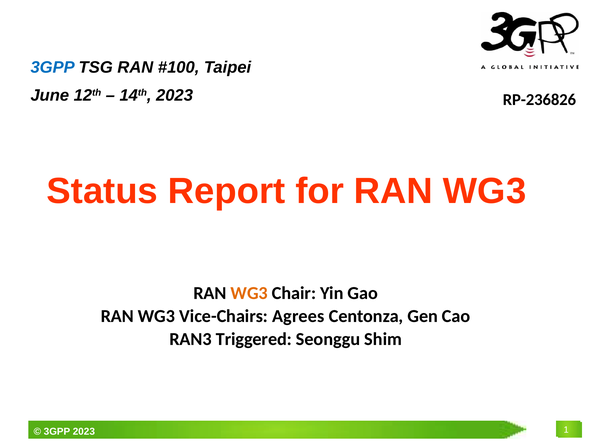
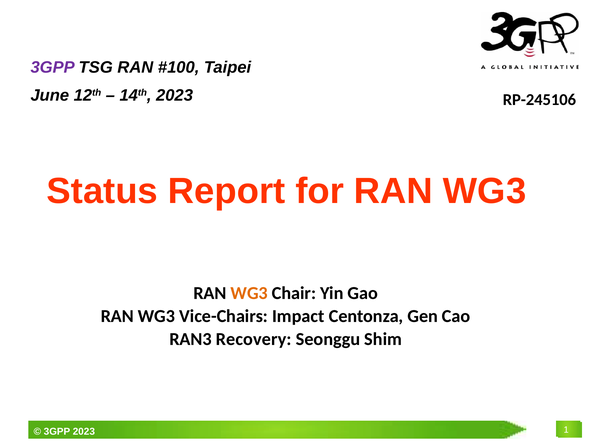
3GPP at (53, 67) colour: blue -> purple
RP-236826: RP-236826 -> RP-245106
Agrees: Agrees -> Impact
Triggered: Triggered -> Recovery
